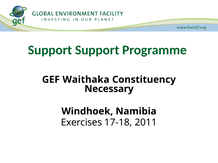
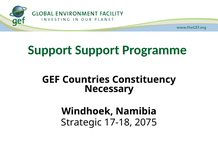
Waithaka: Waithaka -> Countries
Exercises: Exercises -> Strategic
2011: 2011 -> 2075
